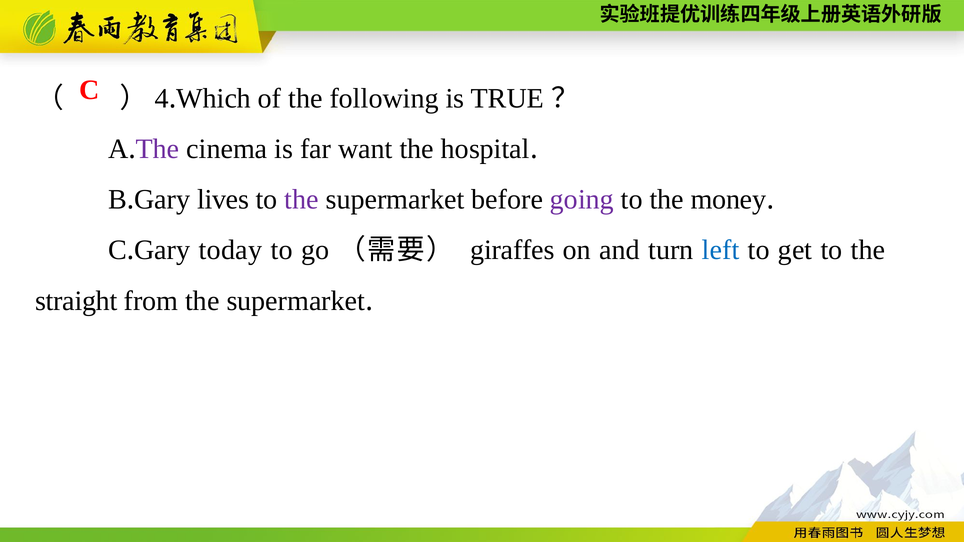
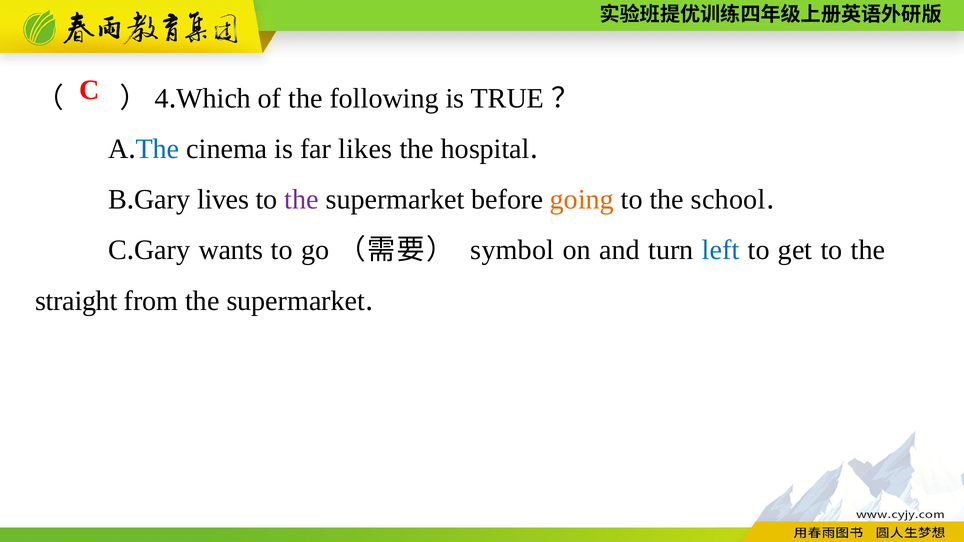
The at (158, 149) colour: purple -> blue
want: want -> likes
going colour: purple -> orange
money: money -> school
today: today -> wants
giraffes: giraffes -> symbol
